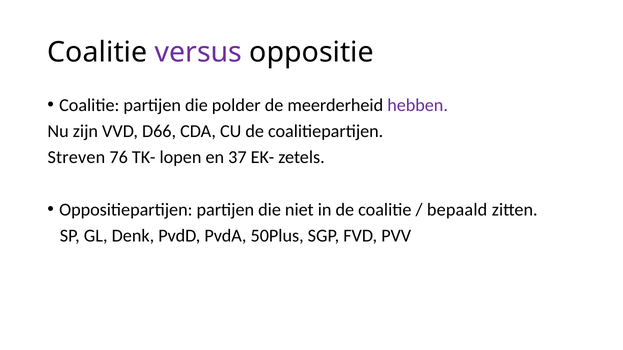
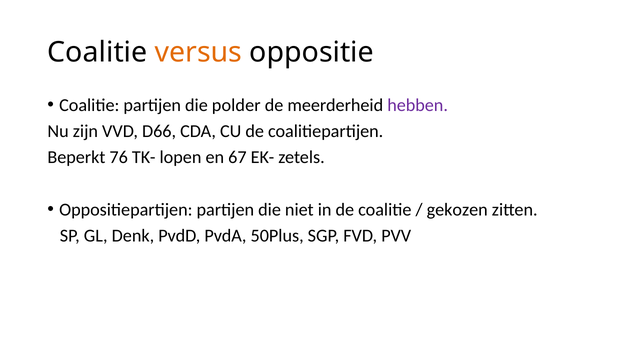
versus colour: purple -> orange
Streven: Streven -> Beperkt
37: 37 -> 67
bepaald: bepaald -> gekozen
